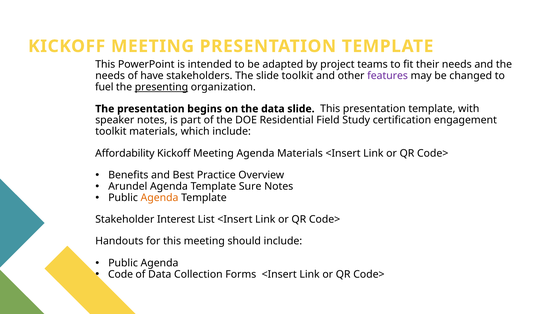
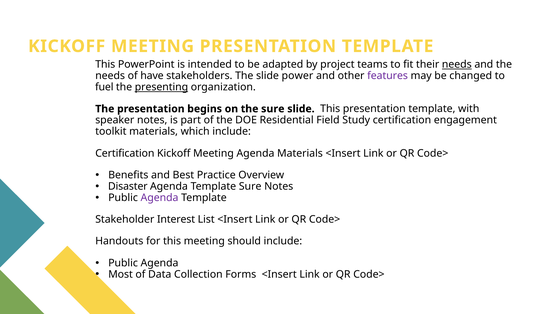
needs at (457, 65) underline: none -> present
slide toolkit: toolkit -> power
the data: data -> sure
Affordability at (125, 153): Affordability -> Certification
Arundel: Arundel -> Disaster
Agenda at (160, 198) colour: orange -> purple
Code: Code -> Most
